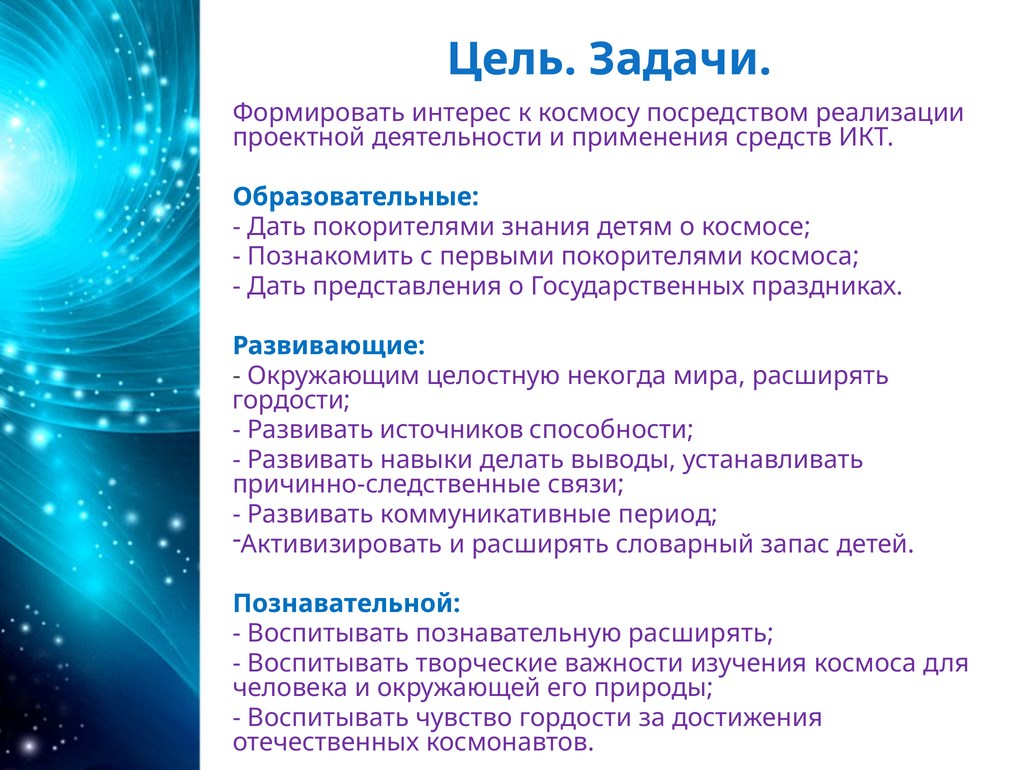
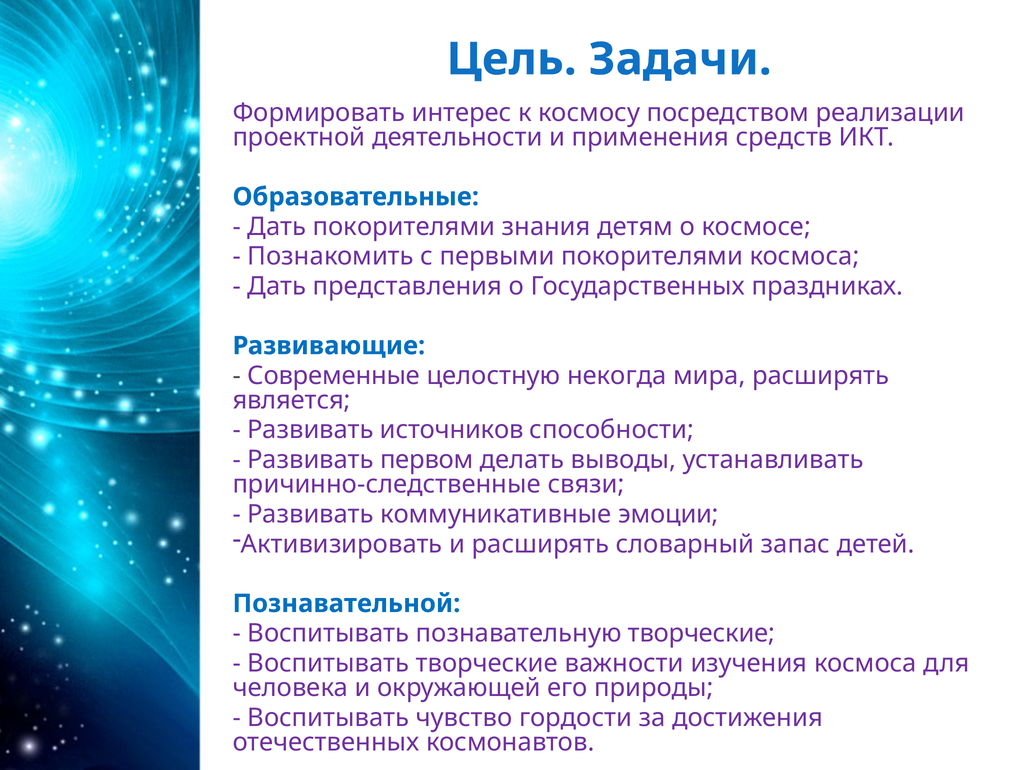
Окружающим: Окружающим -> Современные
гордости at (292, 400): гордости -> является
навыки: навыки -> первом
период: период -> эмоции
познавательную расширять: расширять -> творческие
